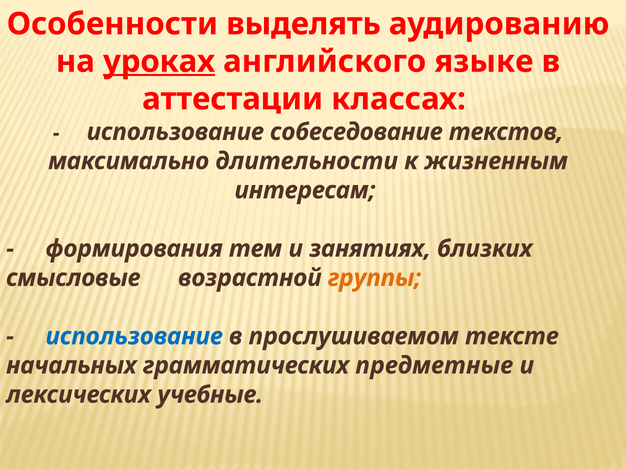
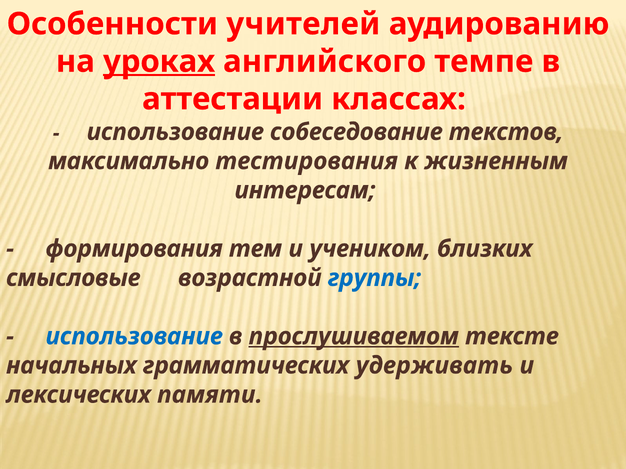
выделять: выделять -> учителей
языке: языке -> темпе
длительности: длительности -> тестирования
занятиях: занятиях -> учеником
группы colour: orange -> blue
прослушиваемом underline: none -> present
предметные: предметные -> удерживать
учебные: учебные -> памяти
